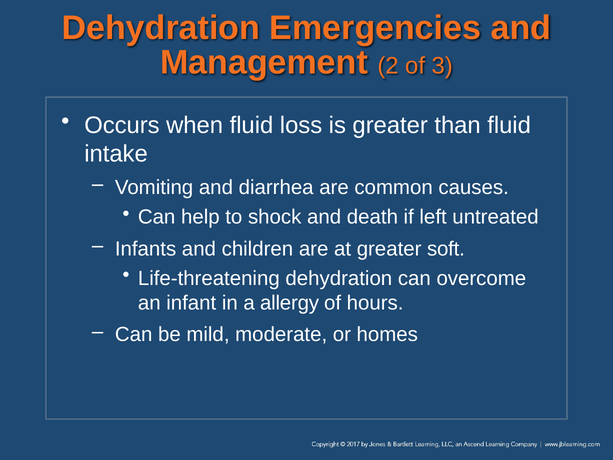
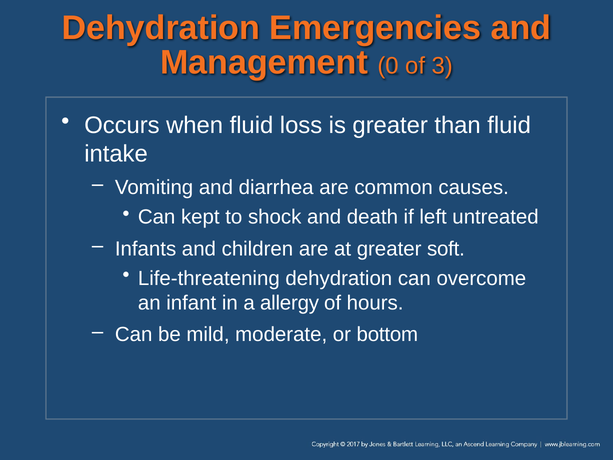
2: 2 -> 0
help: help -> kept
homes: homes -> bottom
